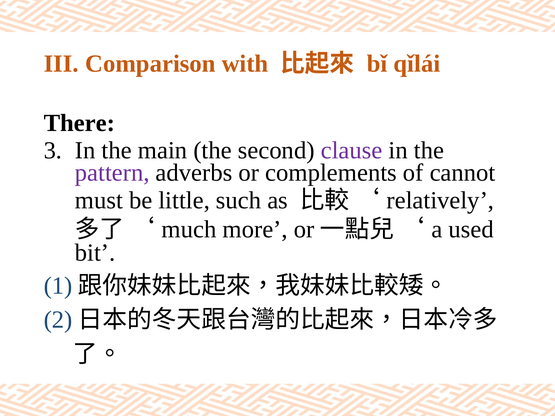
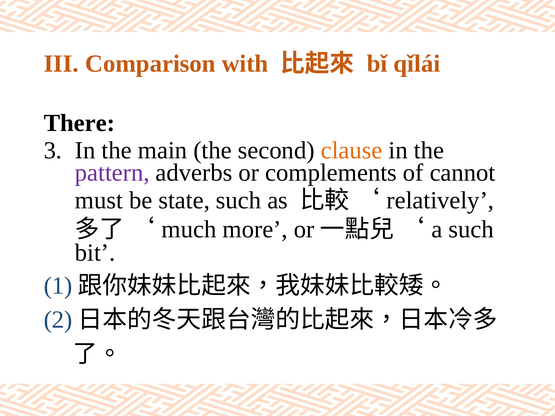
clause colour: purple -> orange
little: little -> state
a used: used -> such
